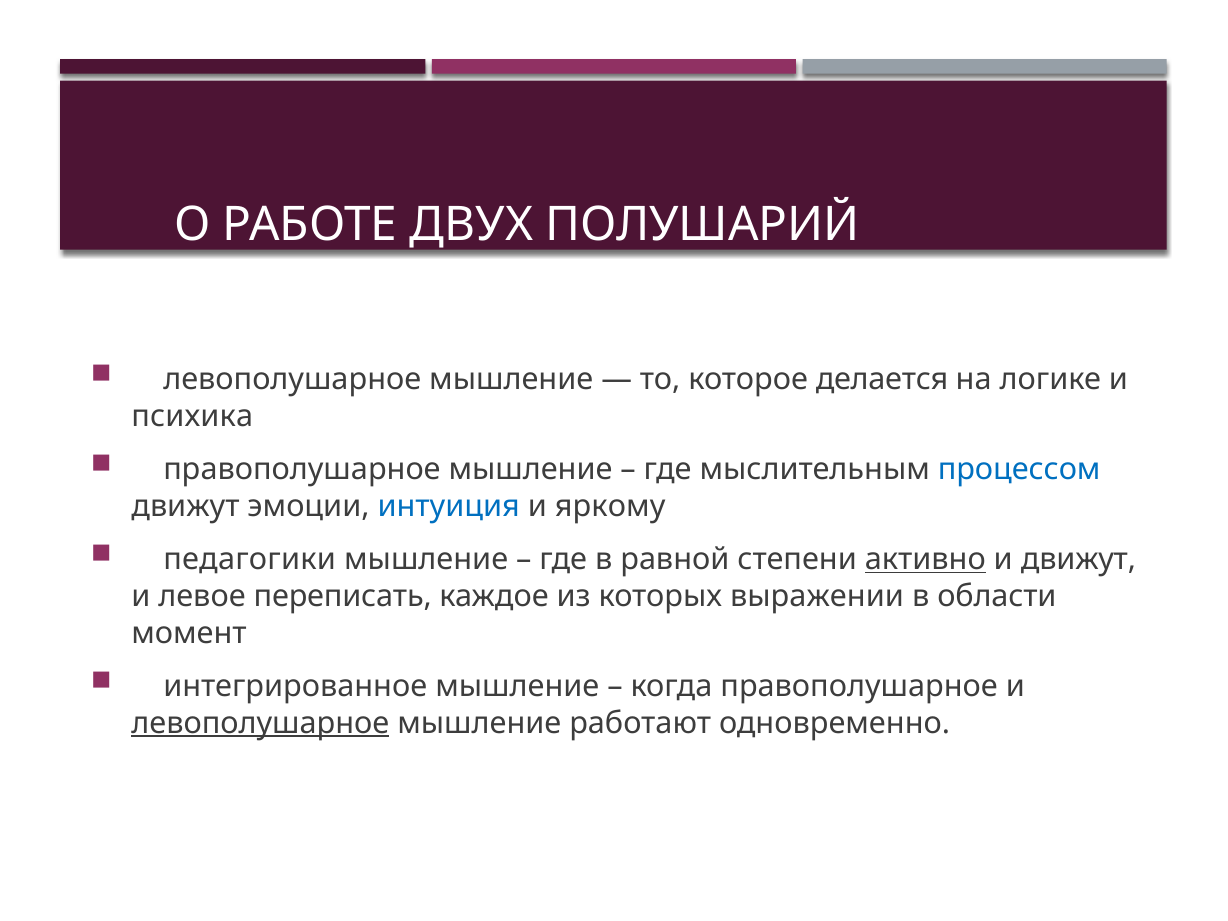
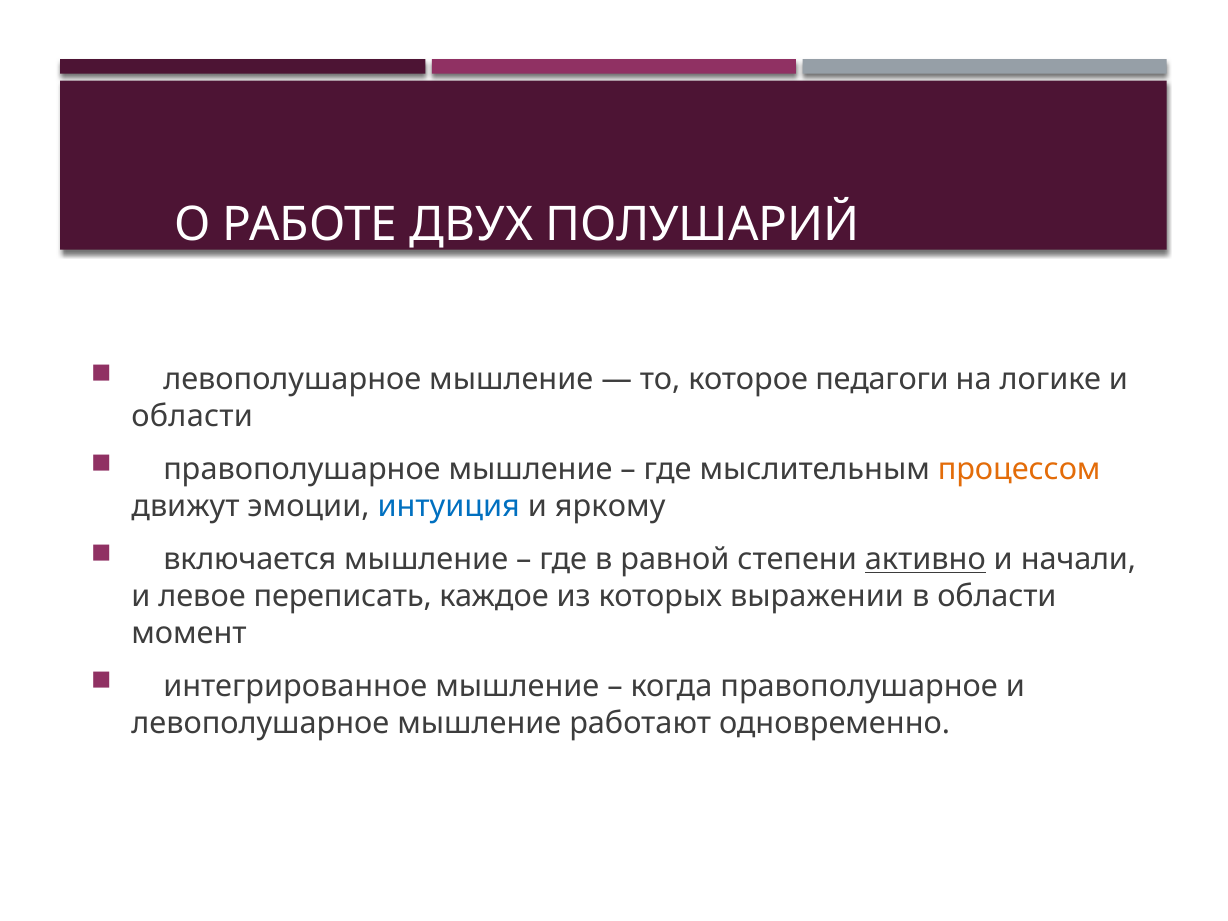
делается: делается -> педагоги
психика at (192, 416): психика -> области
процессом colour: blue -> orange
педагогики: педагогики -> включается
и движут: движут -> начали
левополушарное at (260, 723) underline: present -> none
